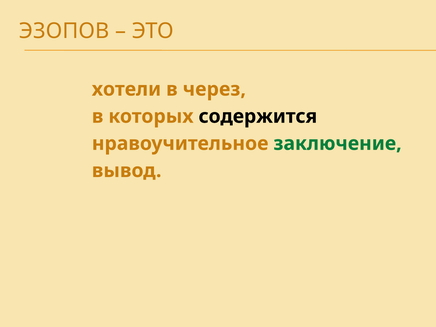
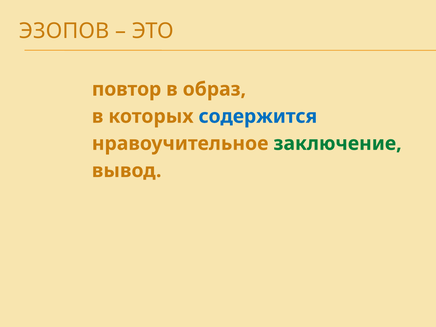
хотели: хотели -> повтор
через: через -> образ
содержится colour: black -> blue
